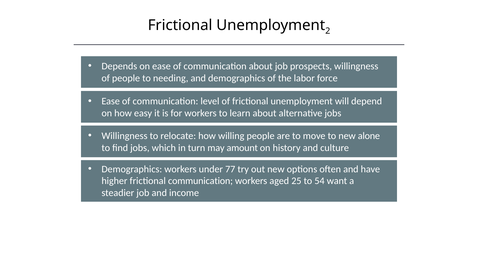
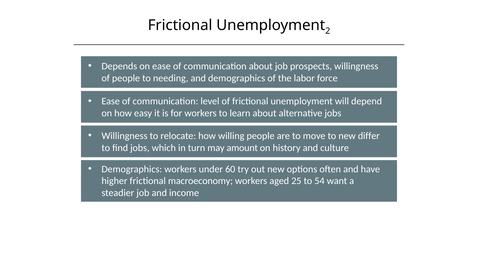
alone: alone -> differ
77: 77 -> 60
frictional communication: communication -> macroeconomy
